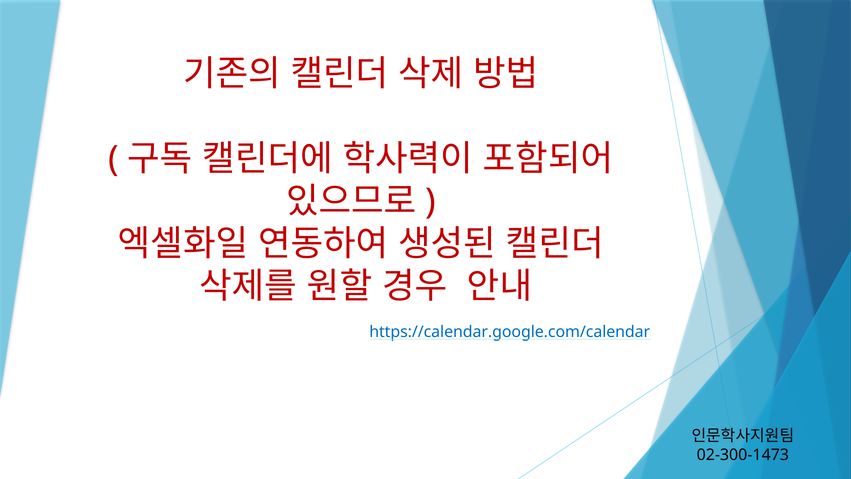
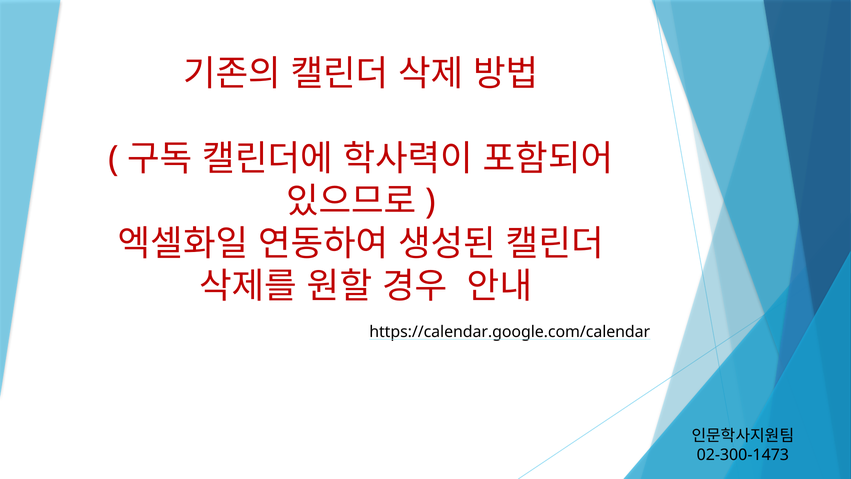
https://calendar.google.com/calendar colour: blue -> black
